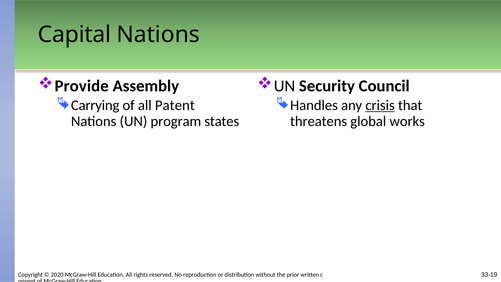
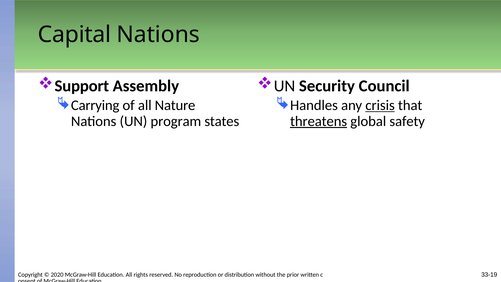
Provide: Provide -> Support
Patent: Patent -> Nature
threatens underline: none -> present
works: works -> safety
